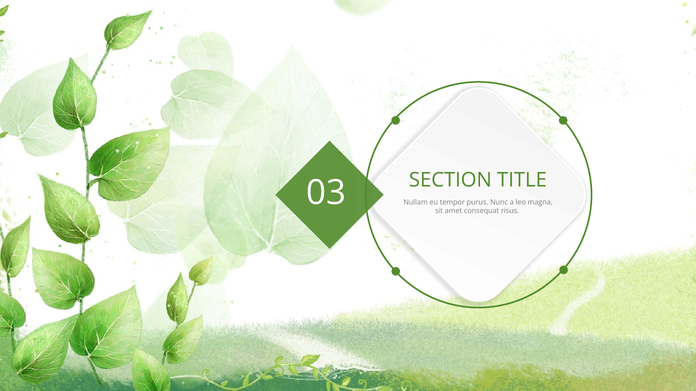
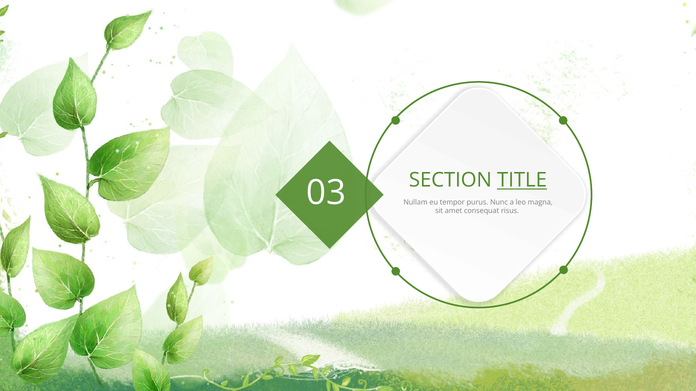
TITLE underline: none -> present
